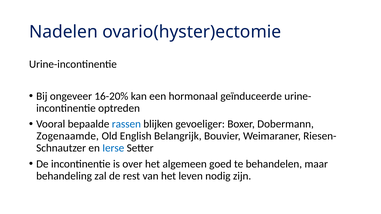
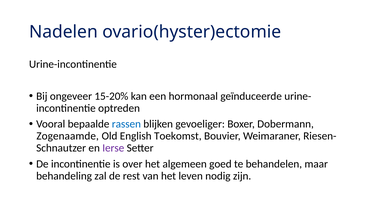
16-20%: 16-20% -> 15-20%
Belangrijk: Belangrijk -> Toekomst
Ierse colour: blue -> purple
